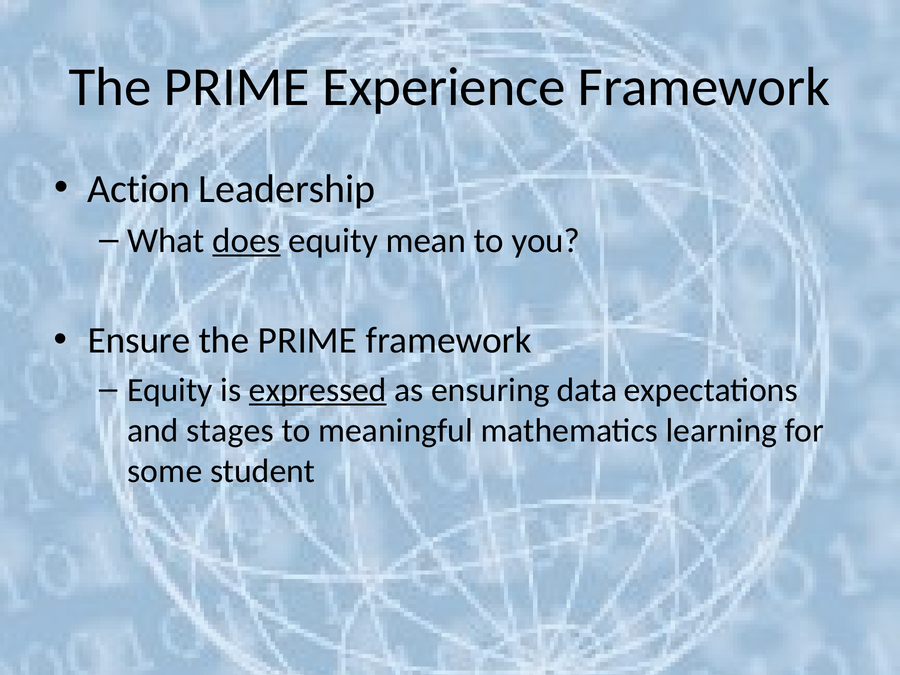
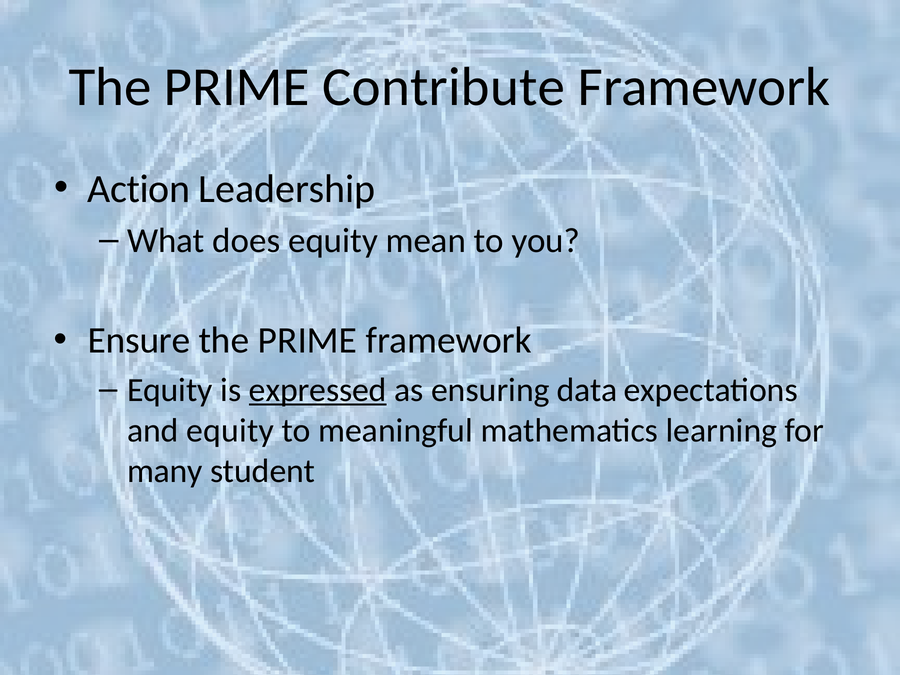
Experience: Experience -> Contribute
does underline: present -> none
and stages: stages -> equity
some: some -> many
